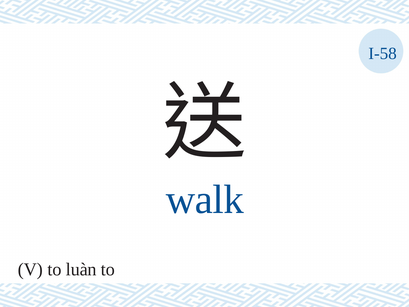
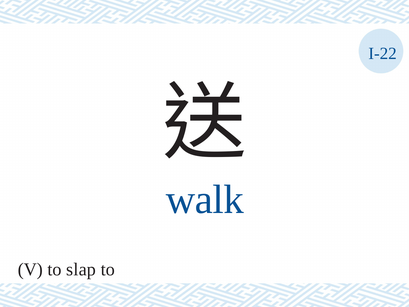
I-58: I-58 -> I-22
luàn: luàn -> slap
